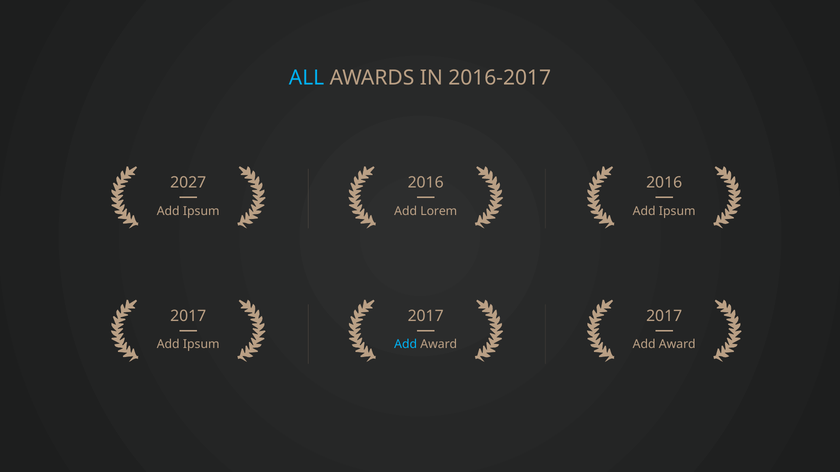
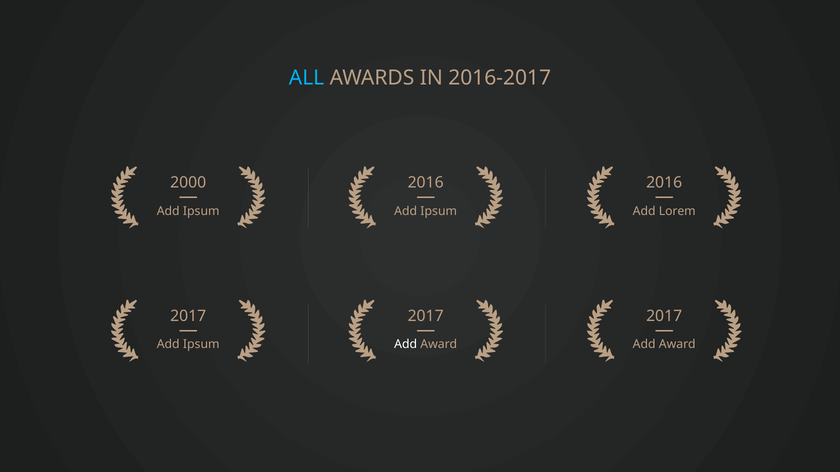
2027: 2027 -> 2000
Lorem at (439, 211): Lorem -> Ipsum
Ipsum at (677, 211): Ipsum -> Lorem
Add at (406, 345) colour: light blue -> white
